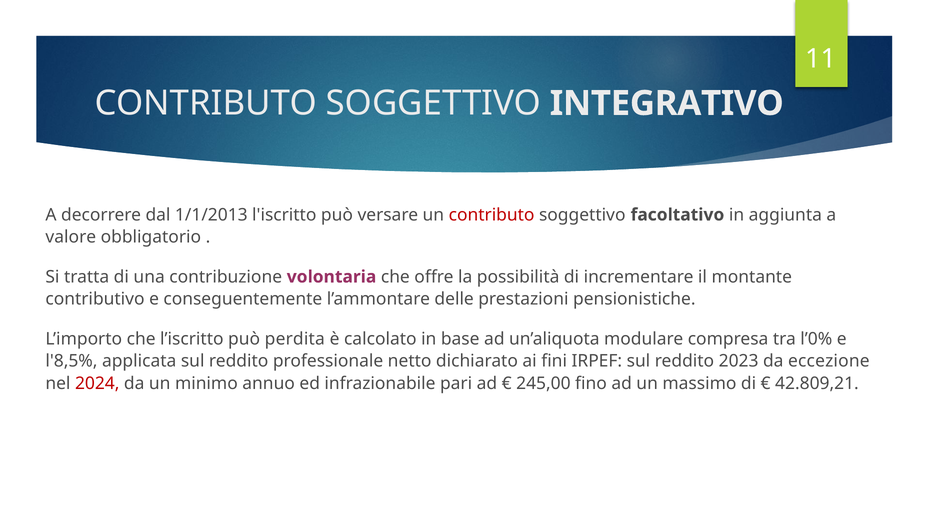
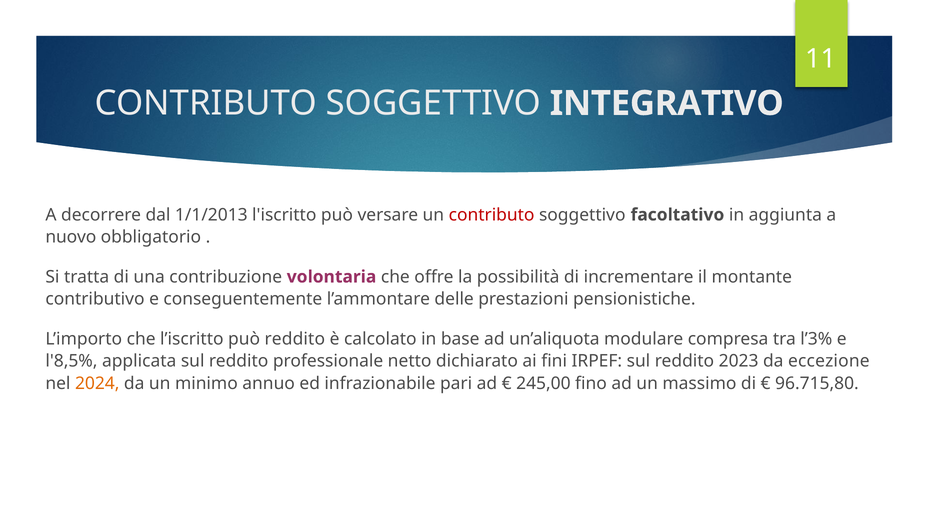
valore: valore -> nuovo
può perdita: perdita -> reddito
l’0%: l’0% -> l’3%
2024 colour: red -> orange
42.809,21: 42.809,21 -> 96.715,80
